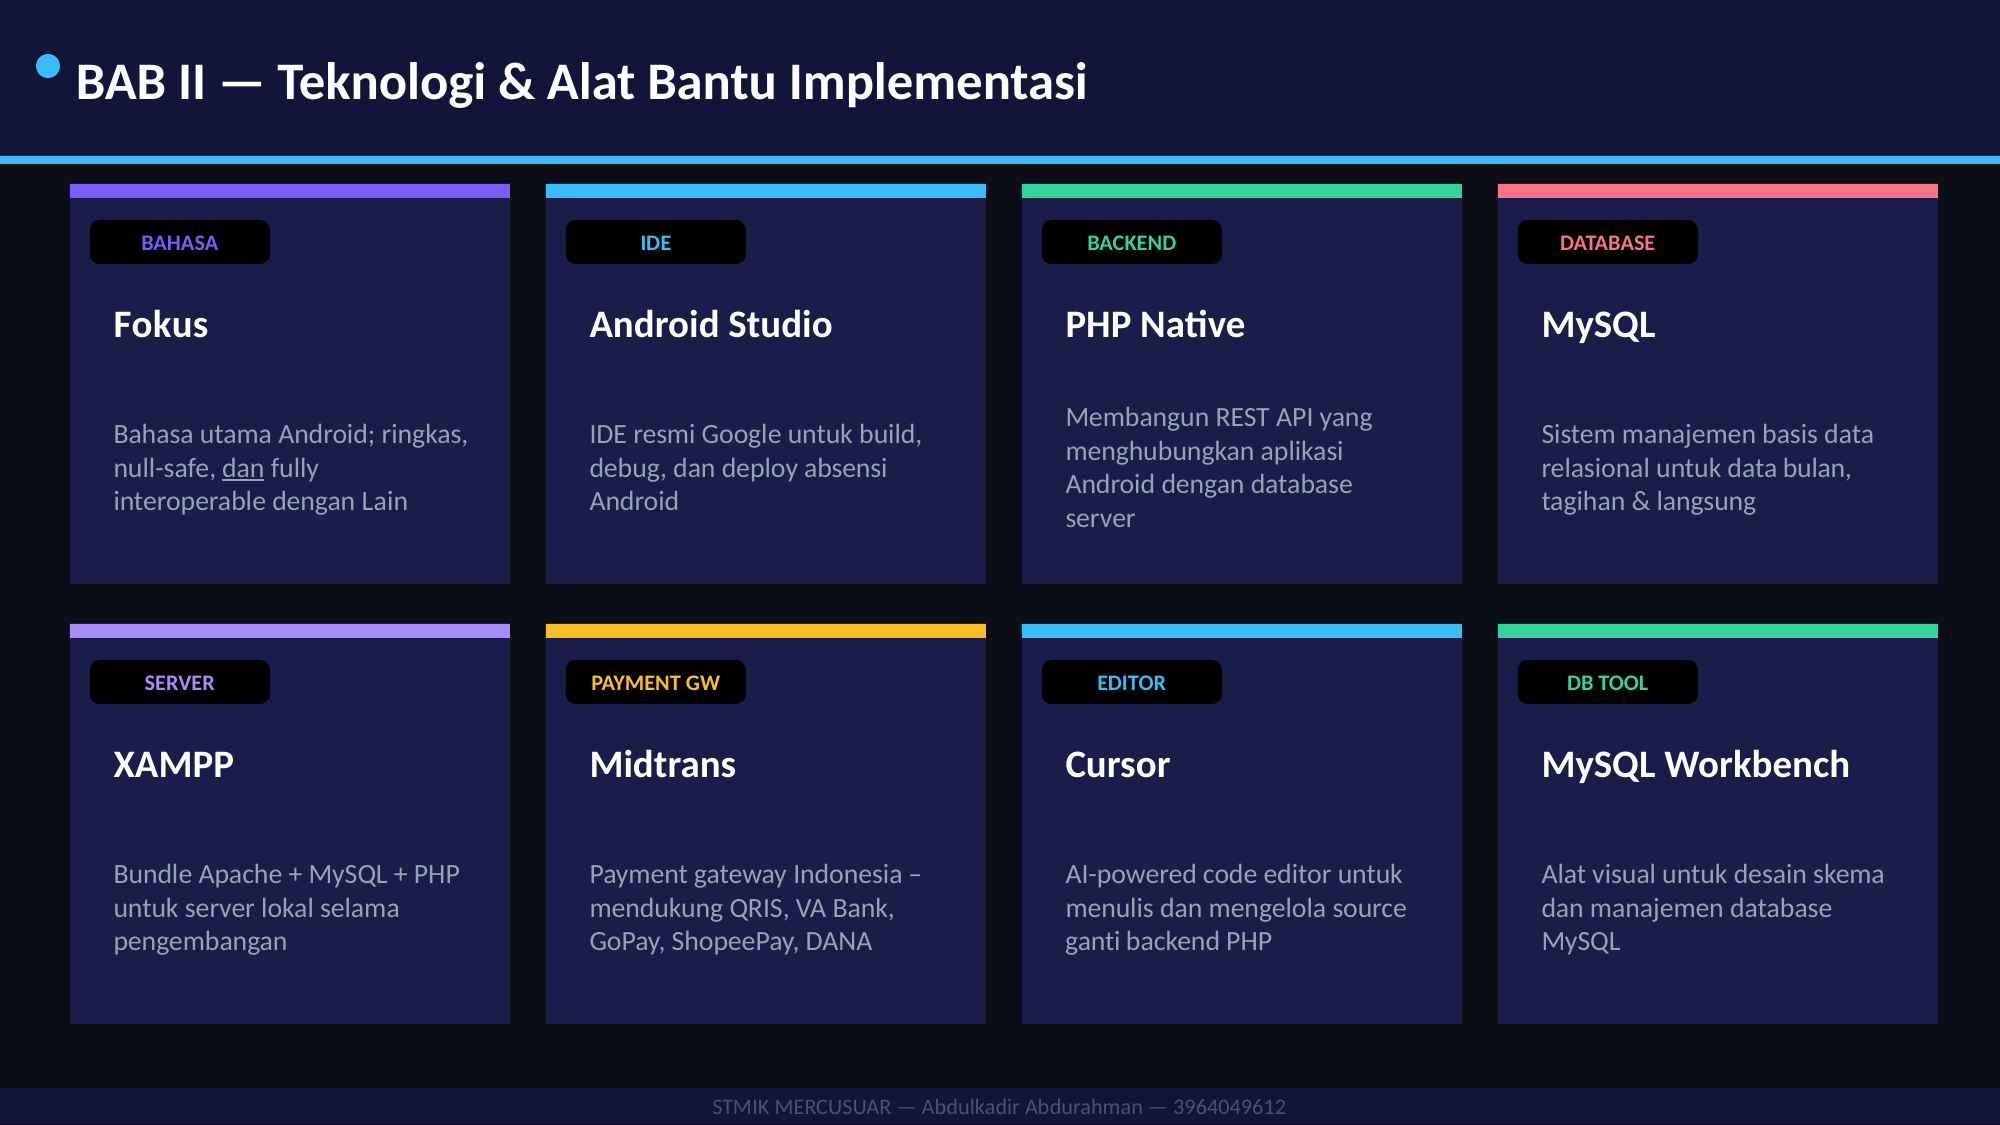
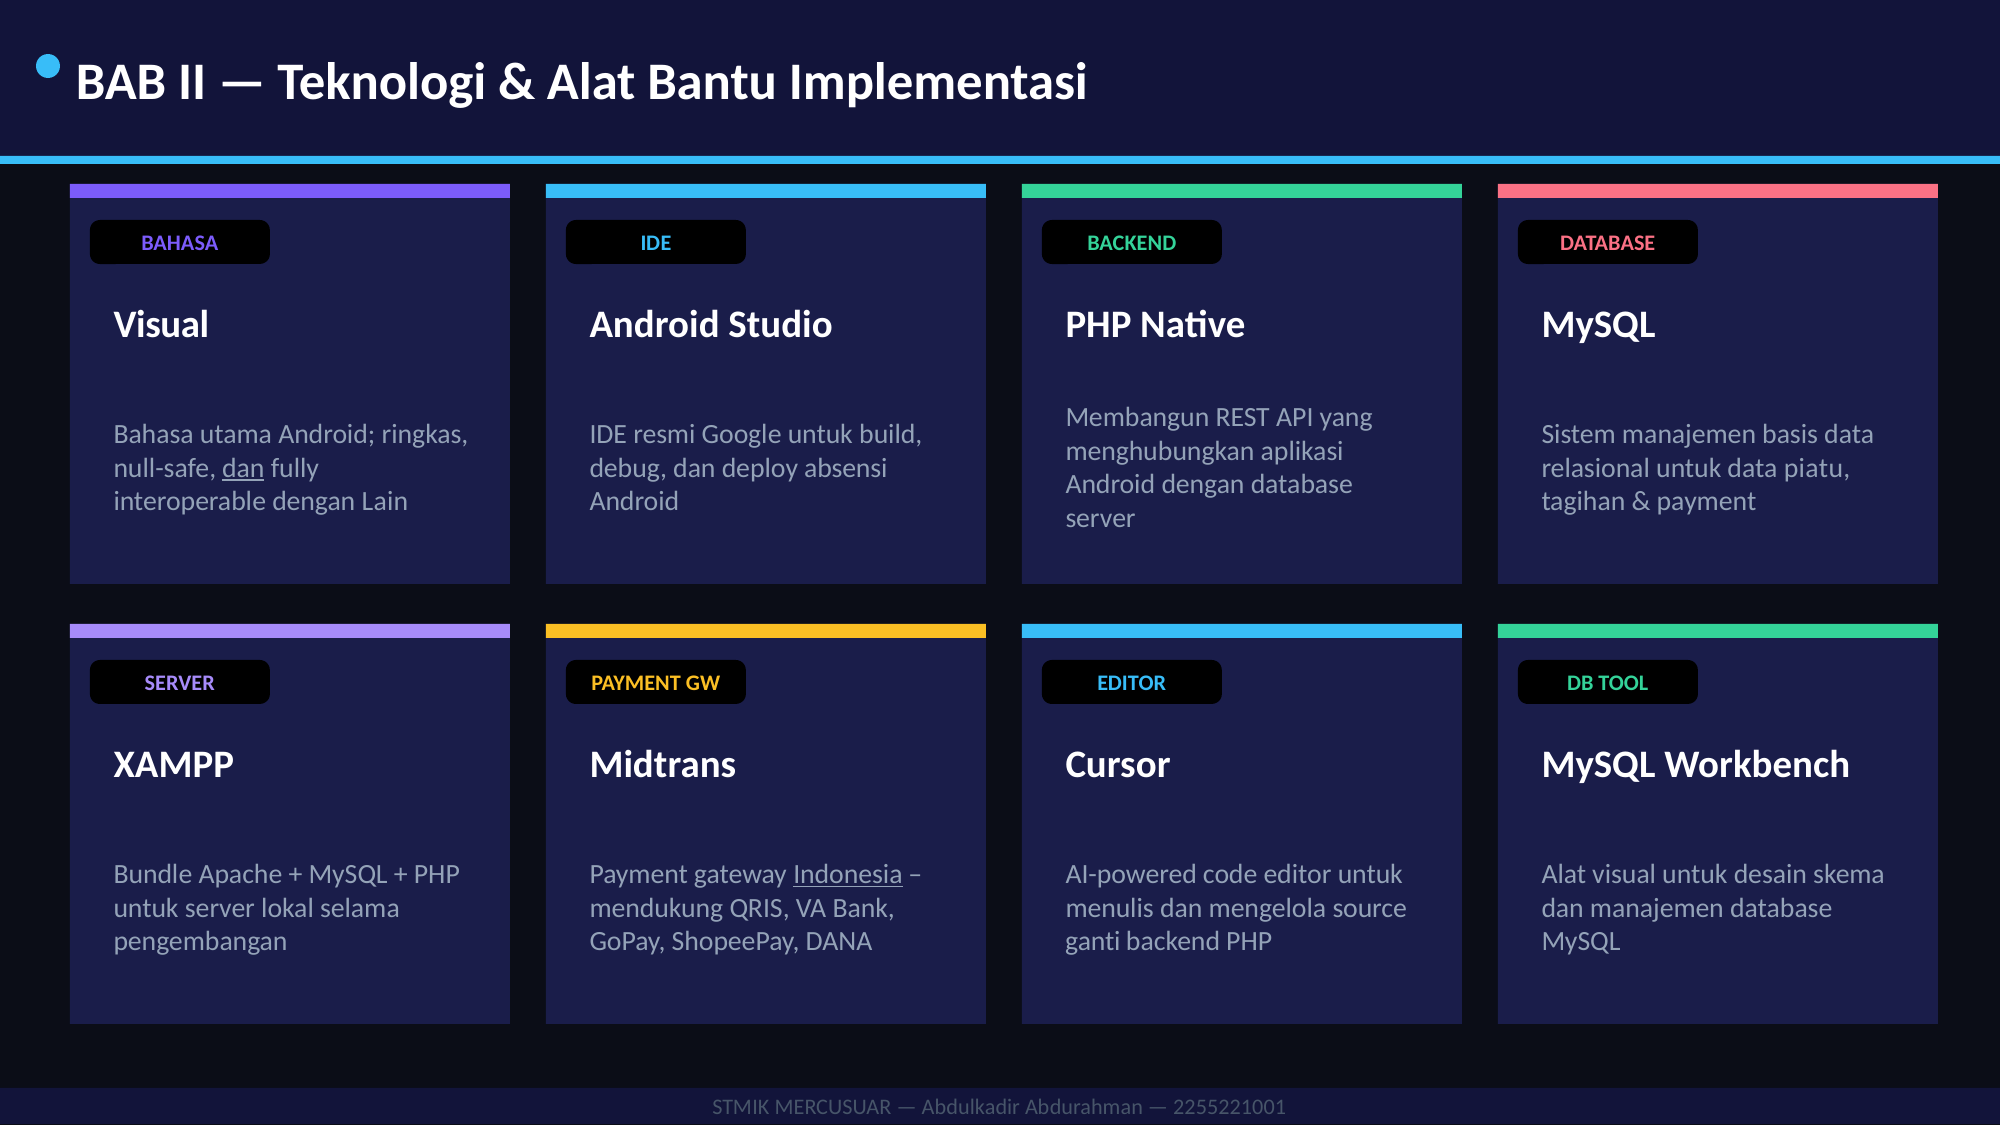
Fokus at (161, 325): Fokus -> Visual
bulan: bulan -> piatu
langsung at (1706, 501): langsung -> payment
Indonesia underline: none -> present
3964049612: 3964049612 -> 2255221001
